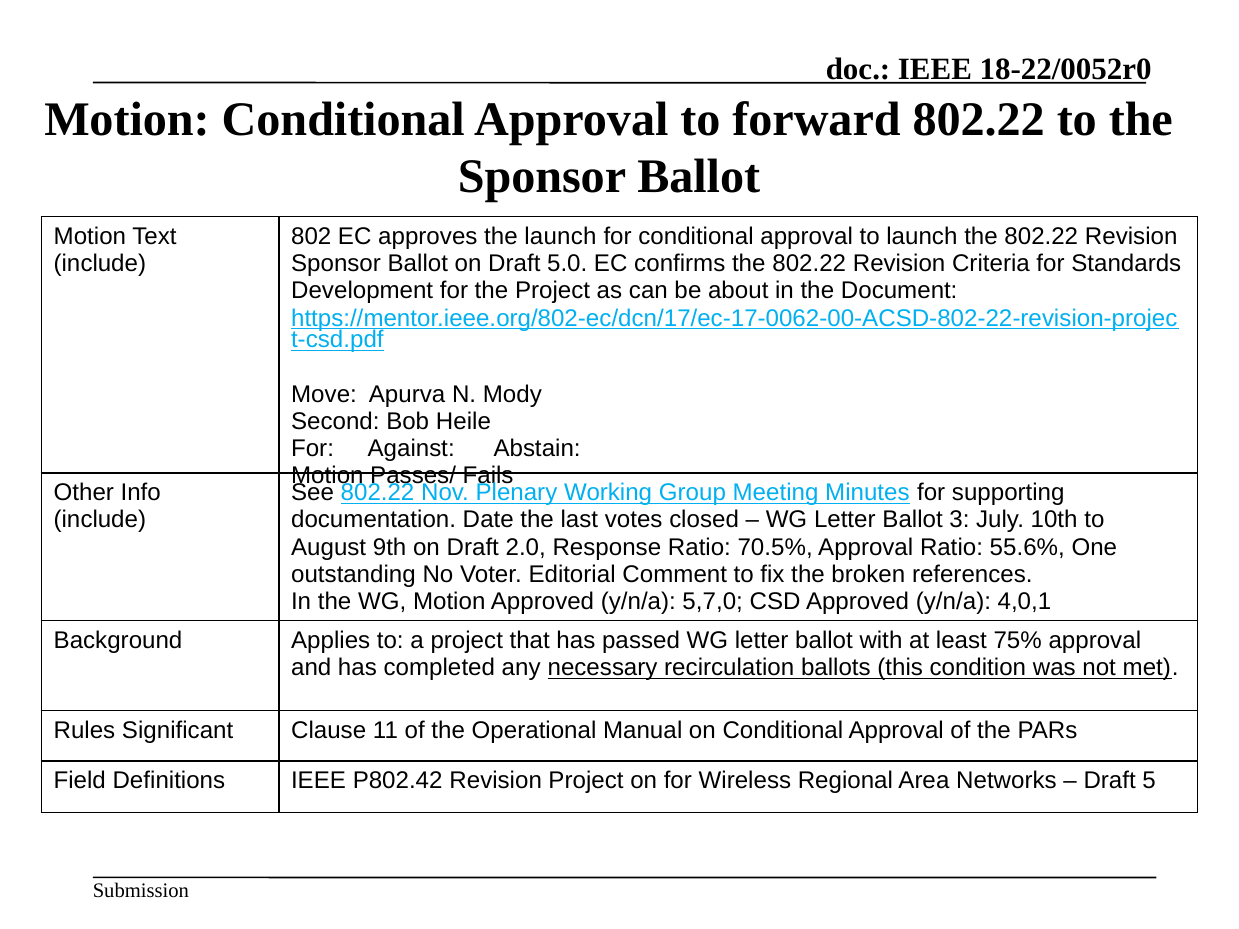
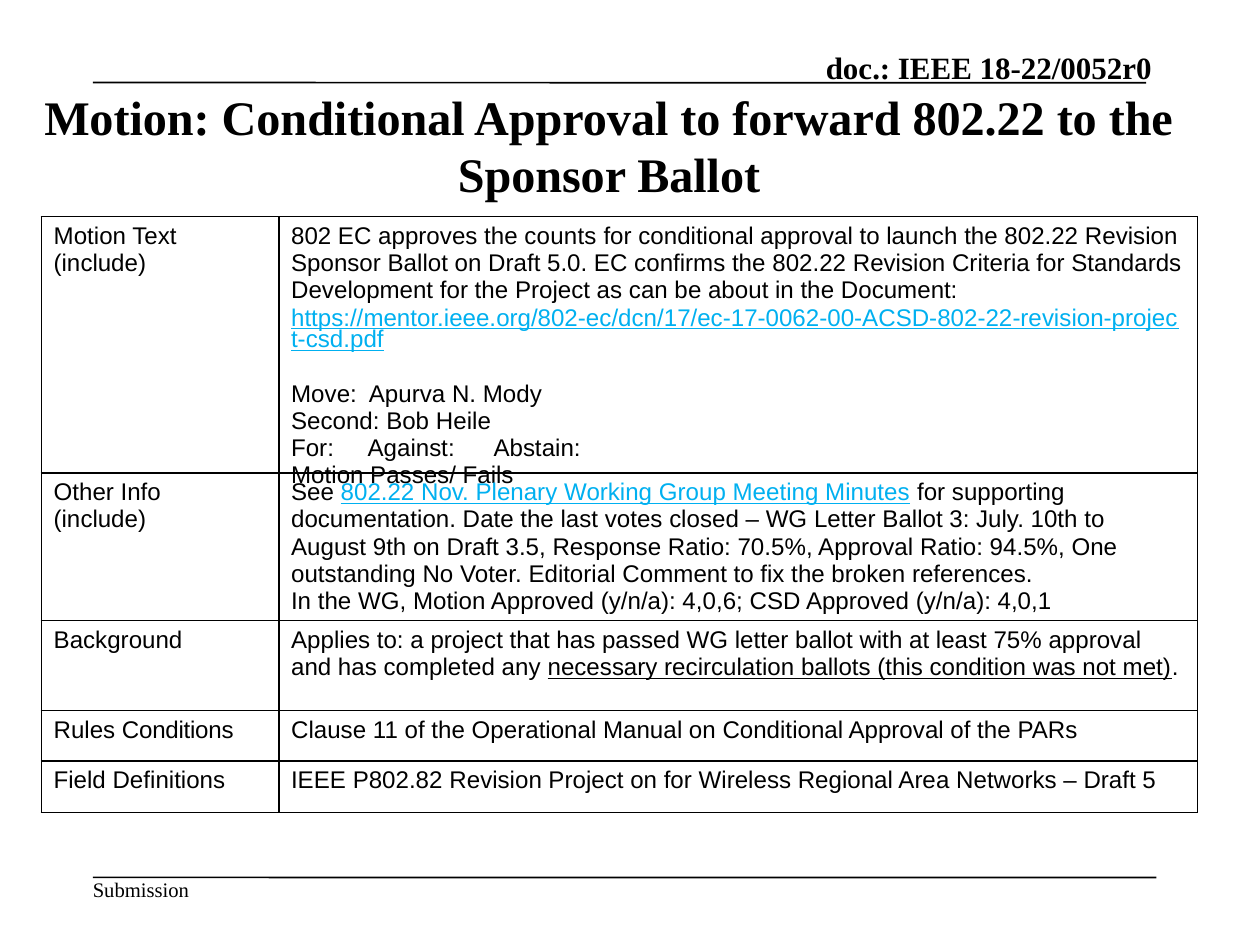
the launch: launch -> counts
2.0: 2.0 -> 3.5
55.6%: 55.6% -> 94.5%
5,7,0: 5,7,0 -> 4,0,6
Significant: Significant -> Conditions
P802.42: P802.42 -> P802.82
